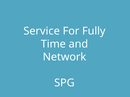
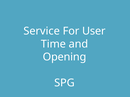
Fully: Fully -> User
Network: Network -> Opening
